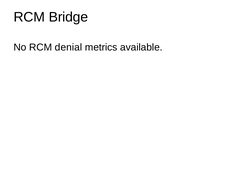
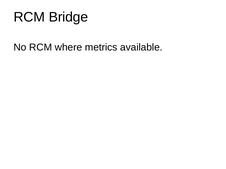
denial: denial -> where
